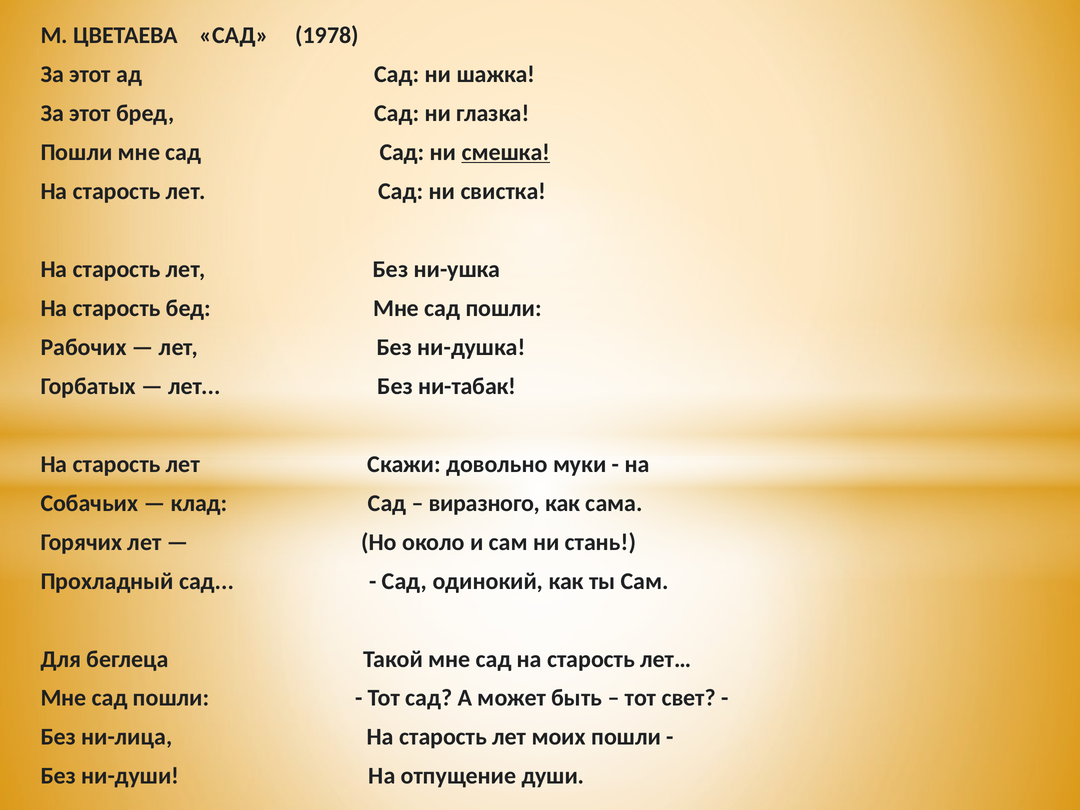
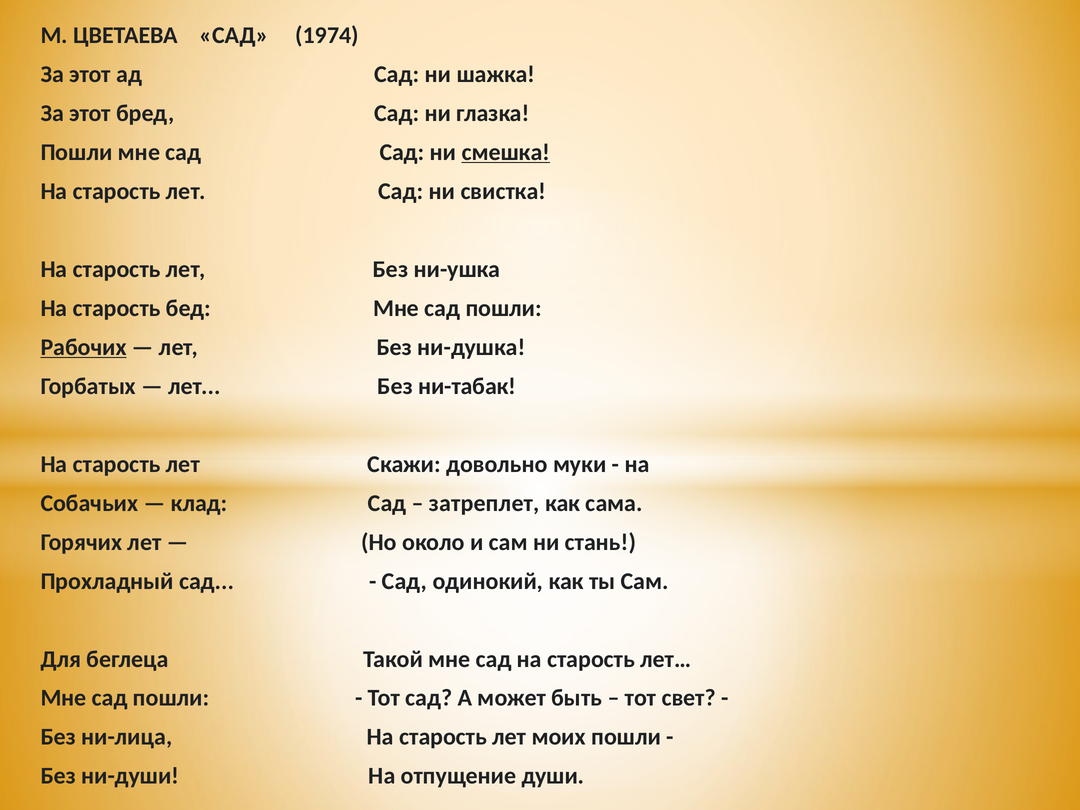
1978: 1978 -> 1974
Рабочих underline: none -> present
виразного: виразного -> затреплет
